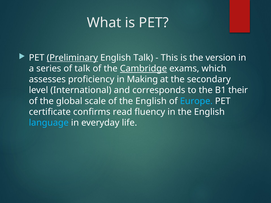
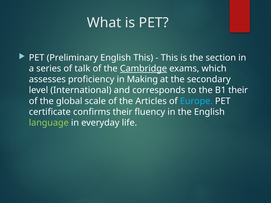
Preliminary underline: present -> none
English Talk: Talk -> This
version: version -> section
of the English: English -> Articles
confirms read: read -> their
language colour: light blue -> light green
